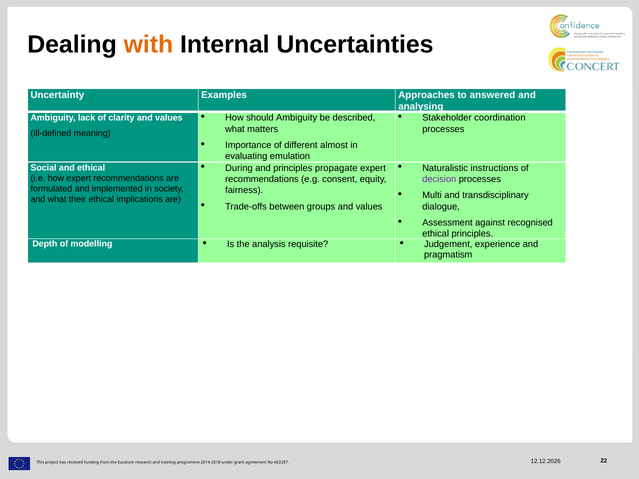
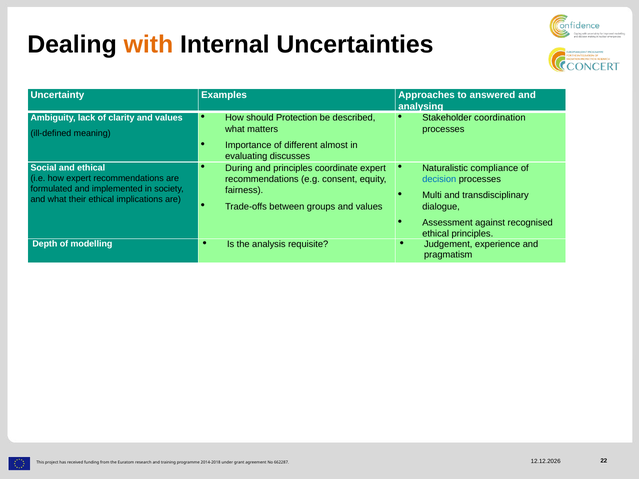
should Ambiguity: Ambiguity -> Protection
emulation: emulation -> discusses
propagate: propagate -> coordinate
instructions: instructions -> compliance
decision colour: purple -> blue
